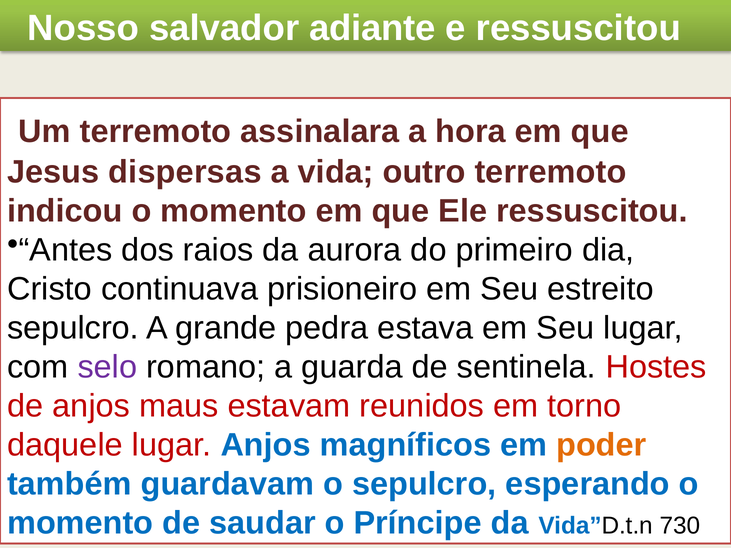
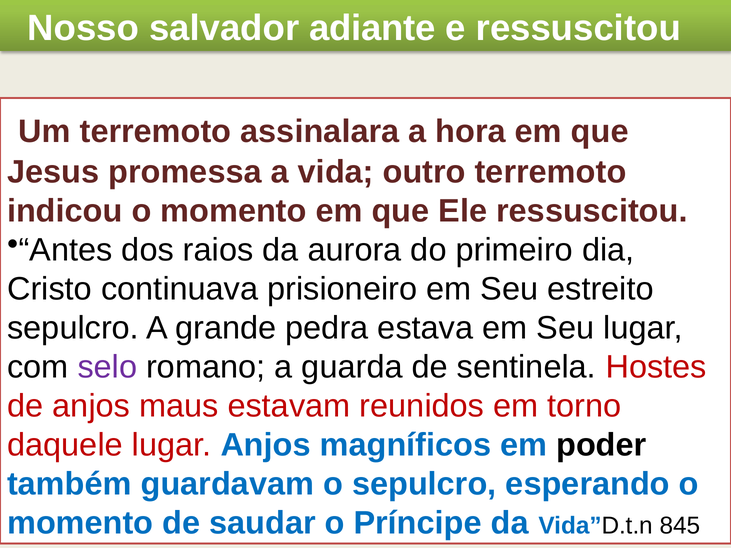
dispersas: dispersas -> promessa
poder colour: orange -> black
730: 730 -> 845
